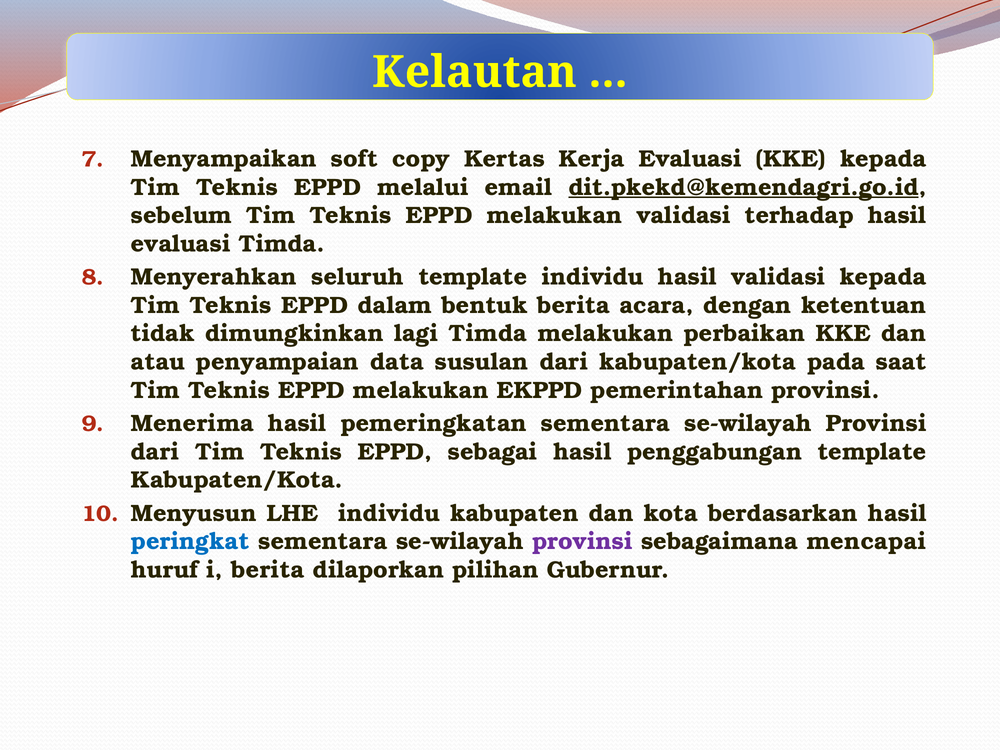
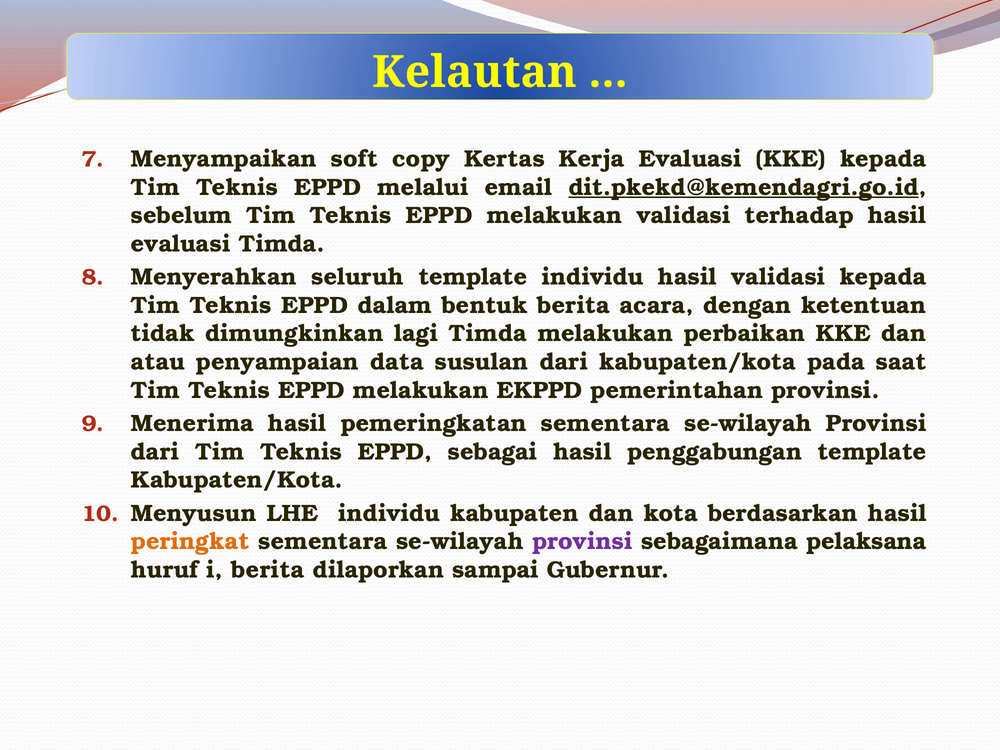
peringkat colour: blue -> orange
mencapai: mencapai -> pelaksana
pilihan: pilihan -> sampai
